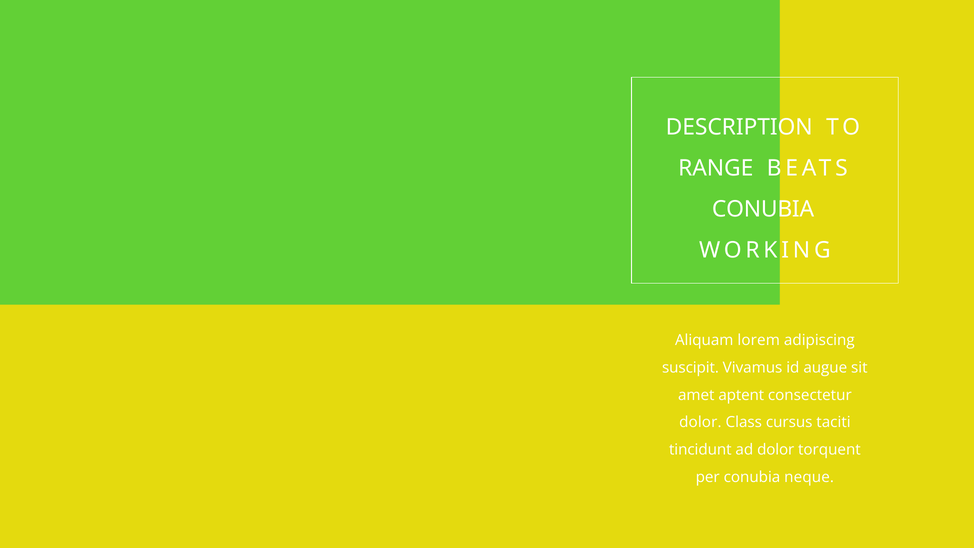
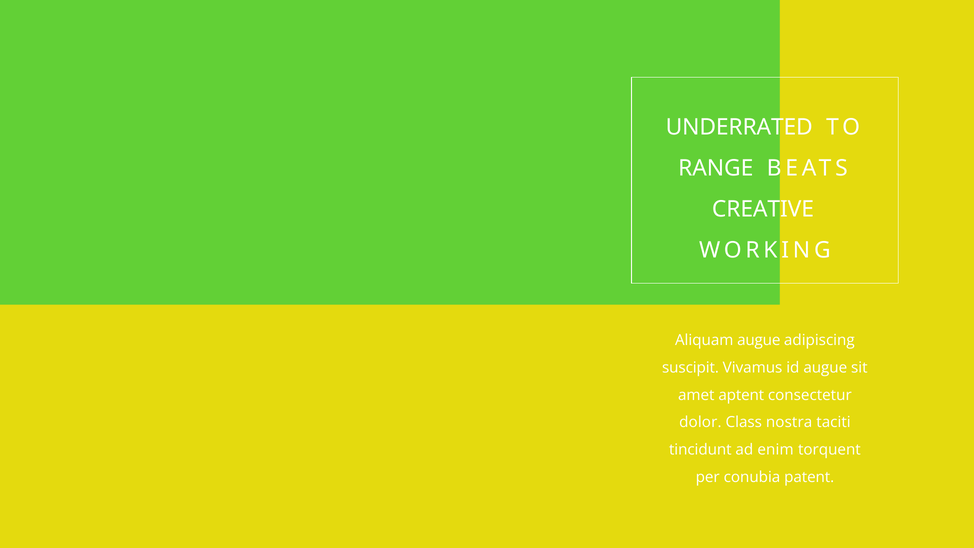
DESCRIPTION: DESCRIPTION -> UNDERRATED
CONUBIA at (763, 209): CONUBIA -> CREATIVE
Aliquam lorem: lorem -> augue
cursus: cursus -> nostra
ad dolor: dolor -> enim
neque: neque -> patent
